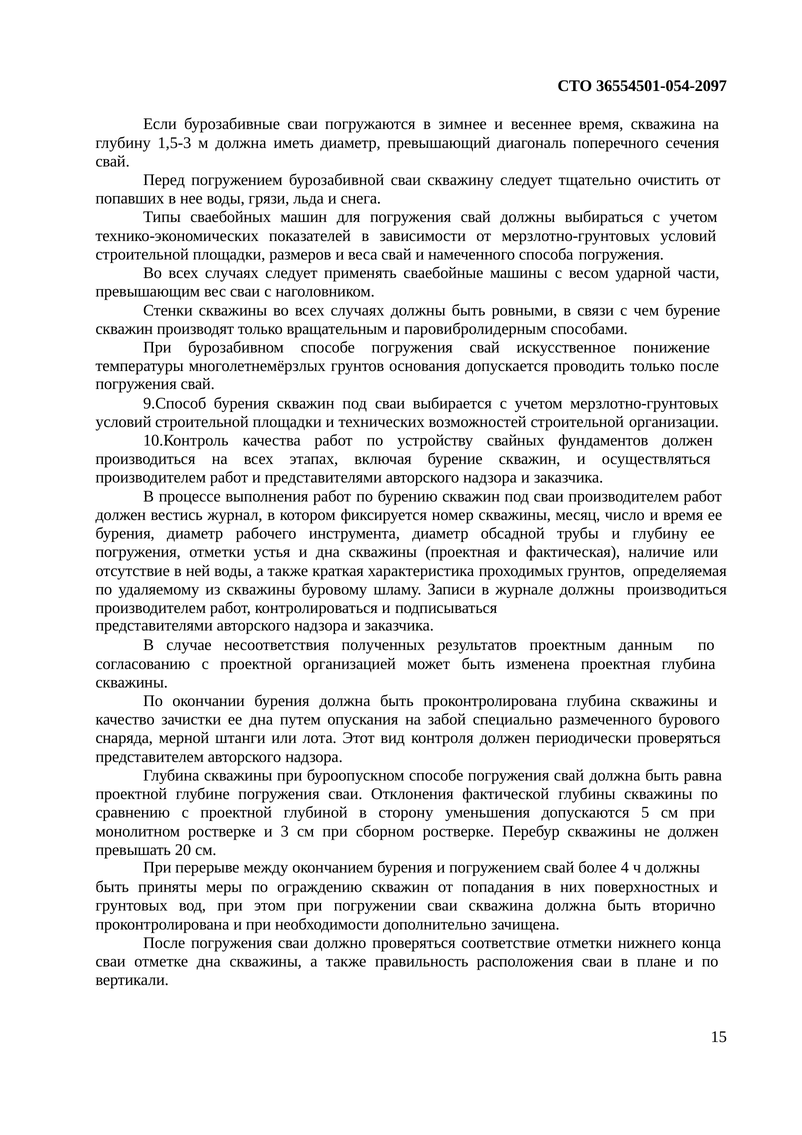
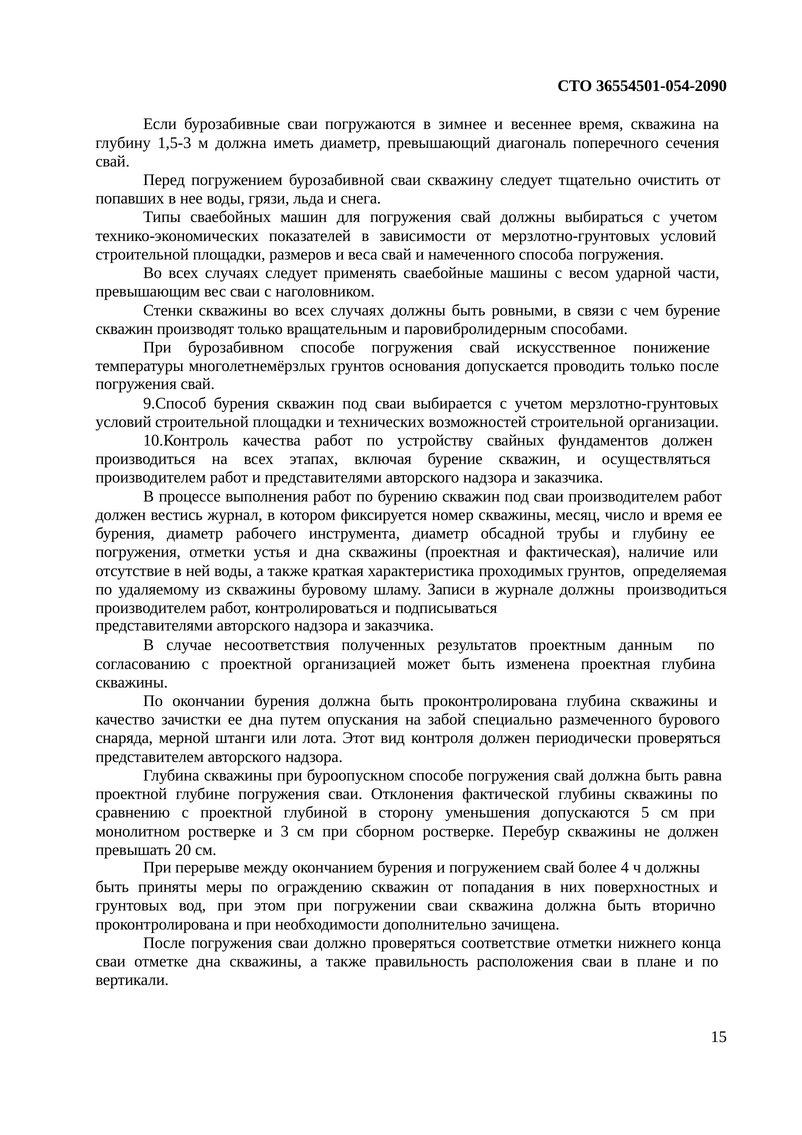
36554501-054-2097: 36554501-054-2097 -> 36554501-054-2090
